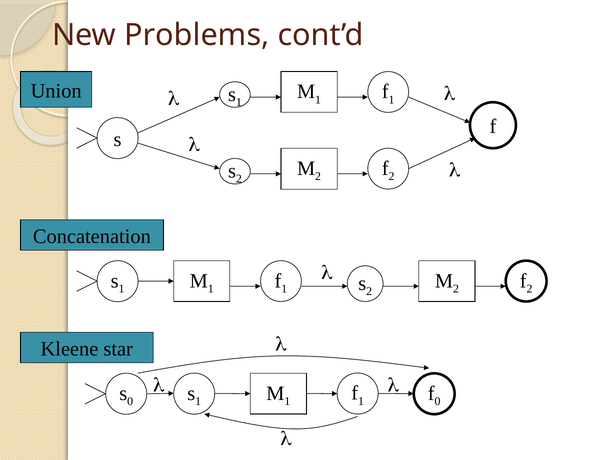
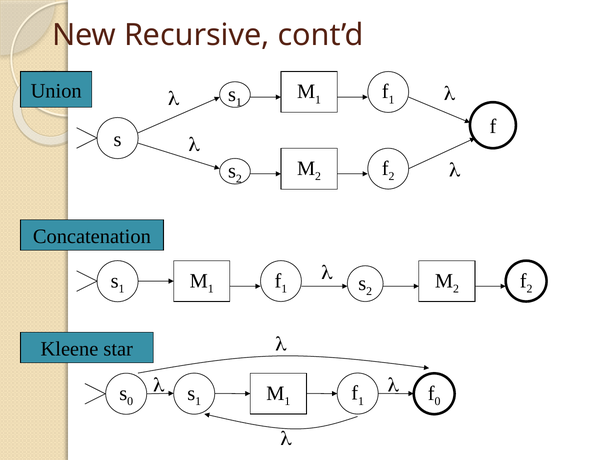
Problems: Problems -> Recursive
